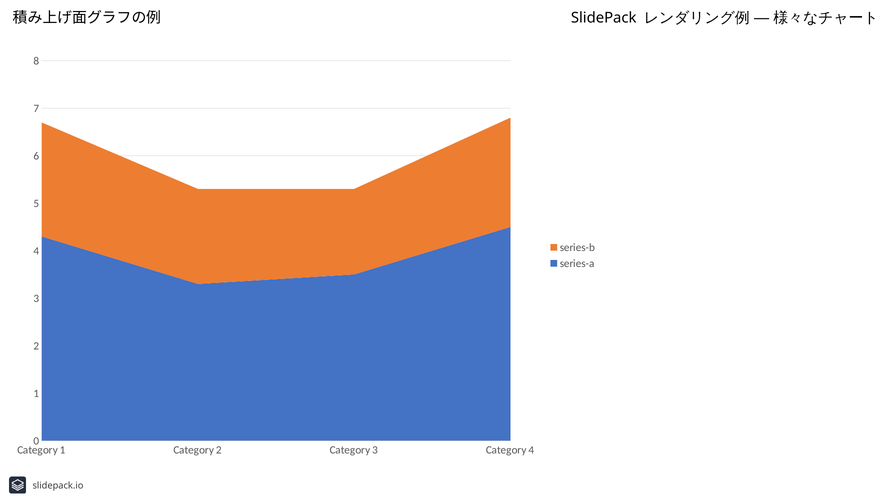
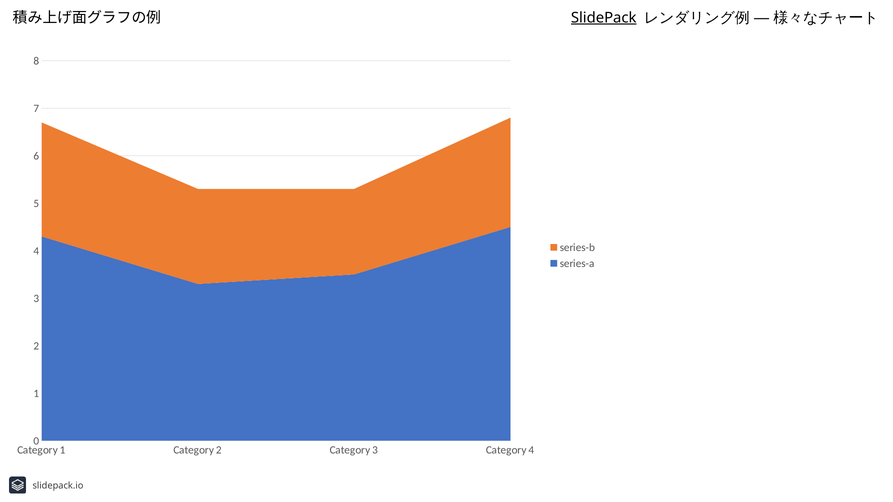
SlidePack underline: none -> present
